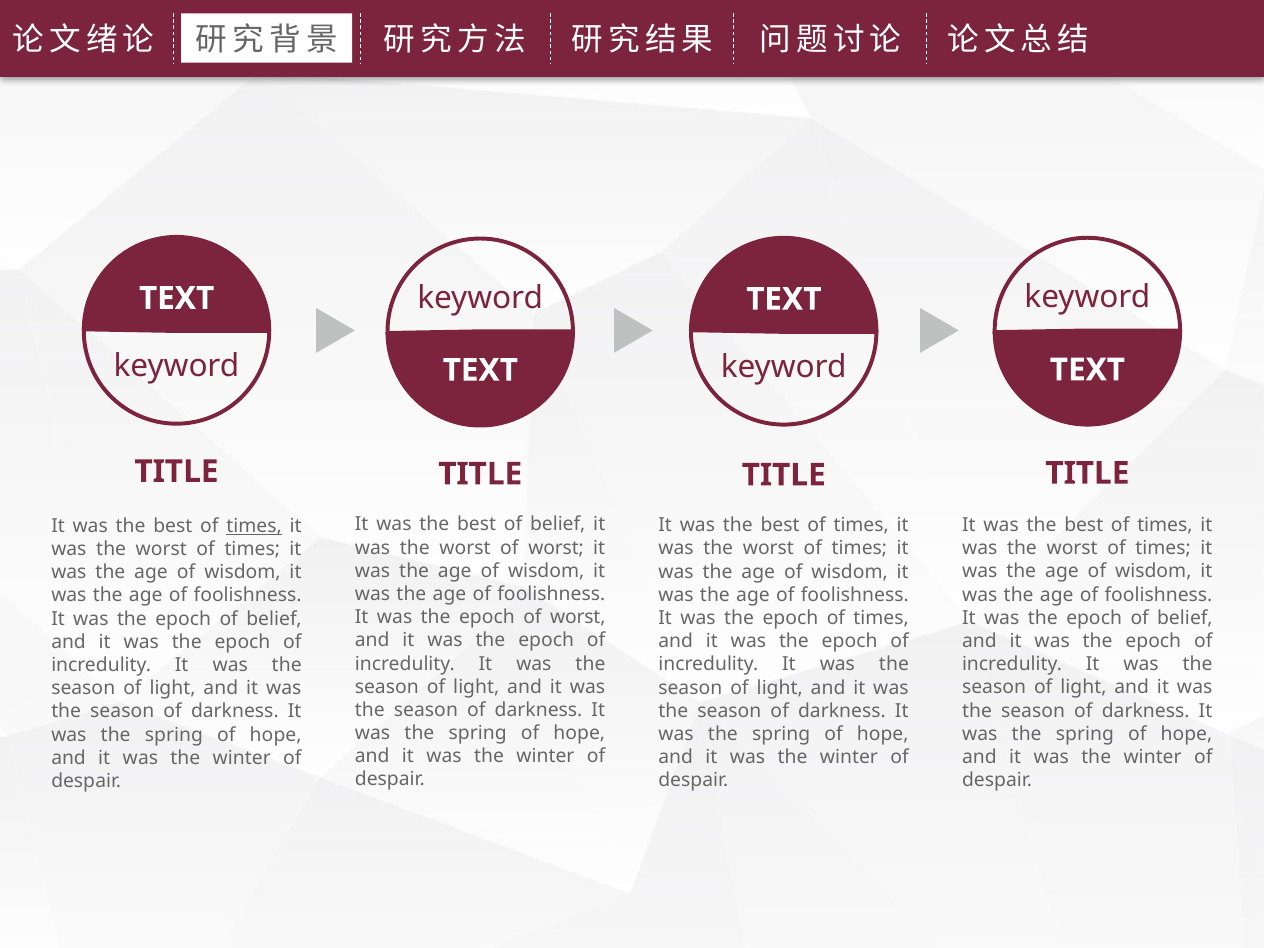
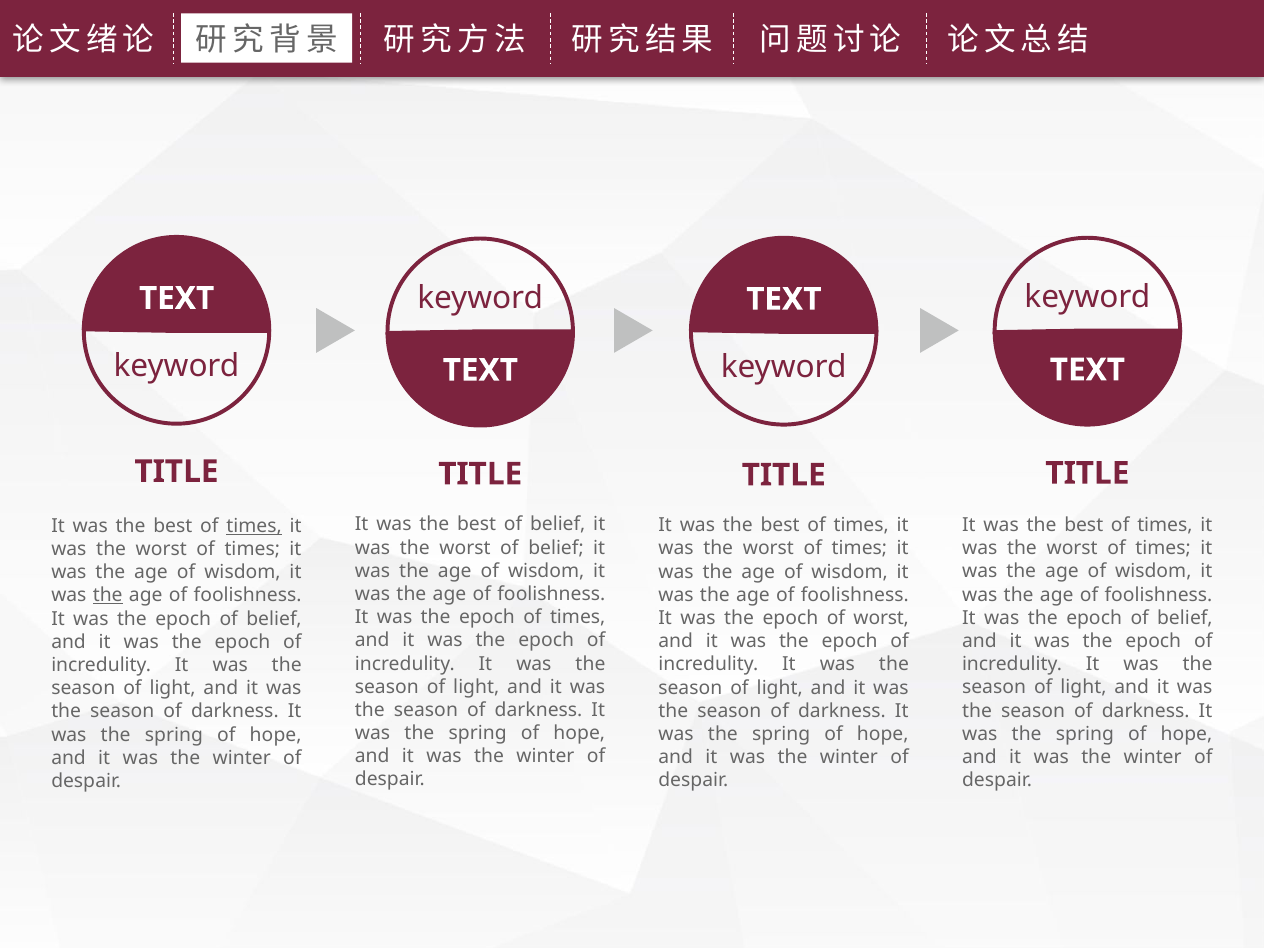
worst of worst: worst -> belief
the at (108, 596) underline: none -> present
epoch of worst: worst -> times
epoch of times: times -> worst
